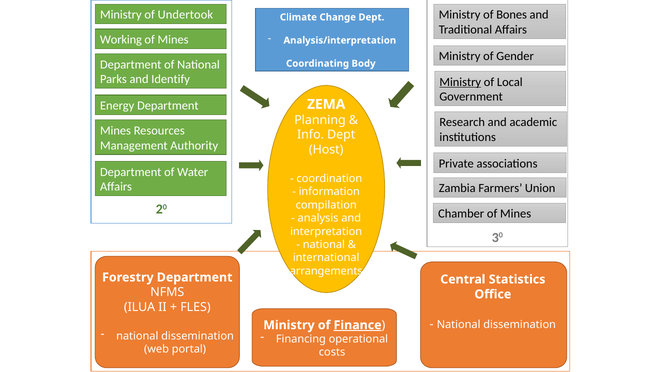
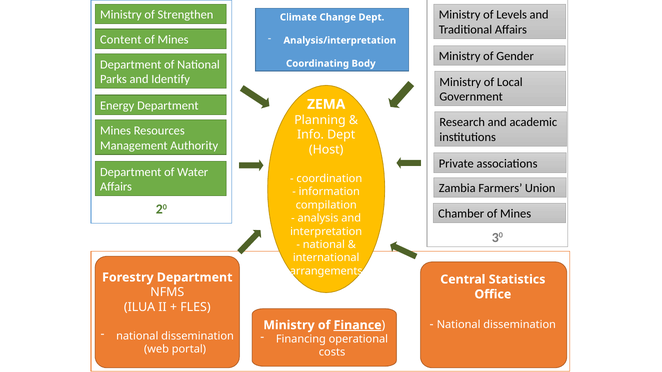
Undertook: Undertook -> Strengthen
Bones: Bones -> Levels
Working: Working -> Content
Ministry at (460, 82) underline: present -> none
